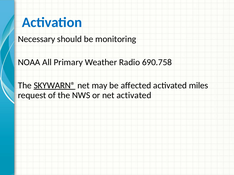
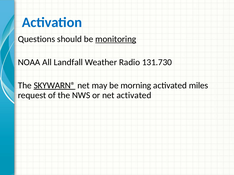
Necessary: Necessary -> Questions
monitoring underline: none -> present
Primary: Primary -> Landfall
690.758: 690.758 -> 131.730
affected: affected -> morning
